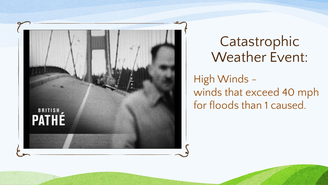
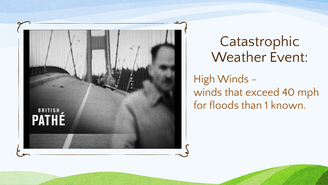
caused: caused -> known
